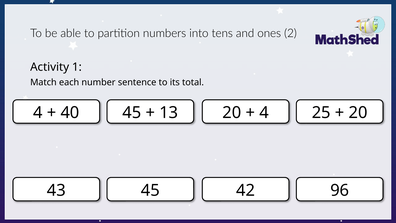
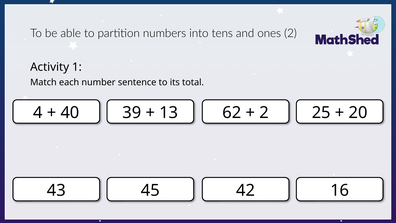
40 45: 45 -> 39
13 20: 20 -> 62
4 at (264, 113): 4 -> 2
96: 96 -> 16
